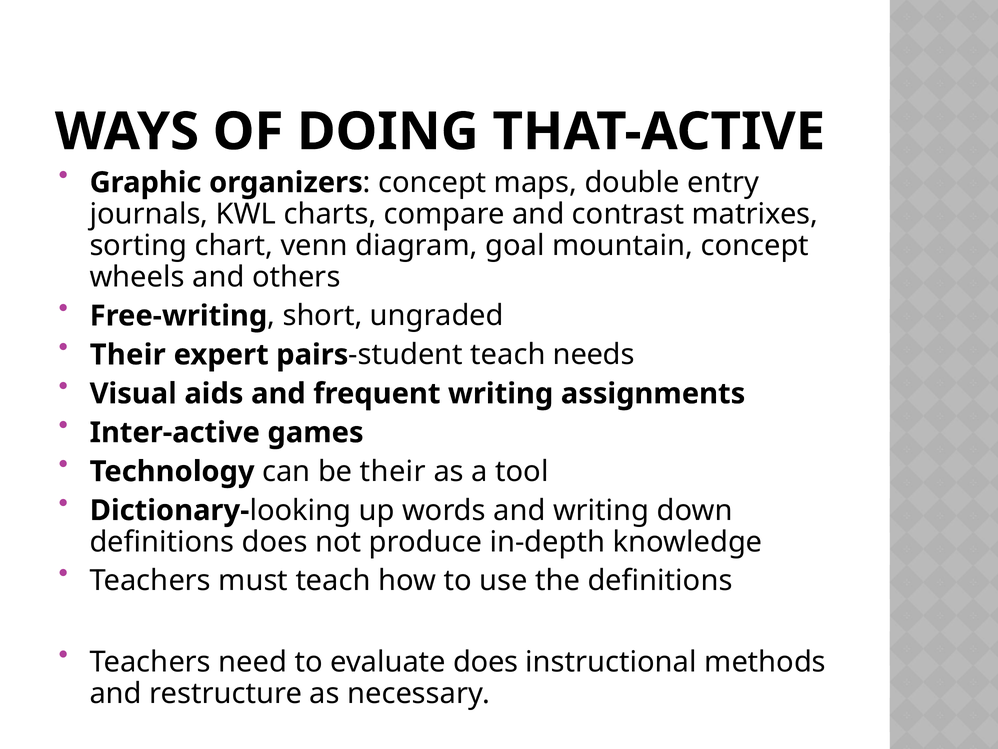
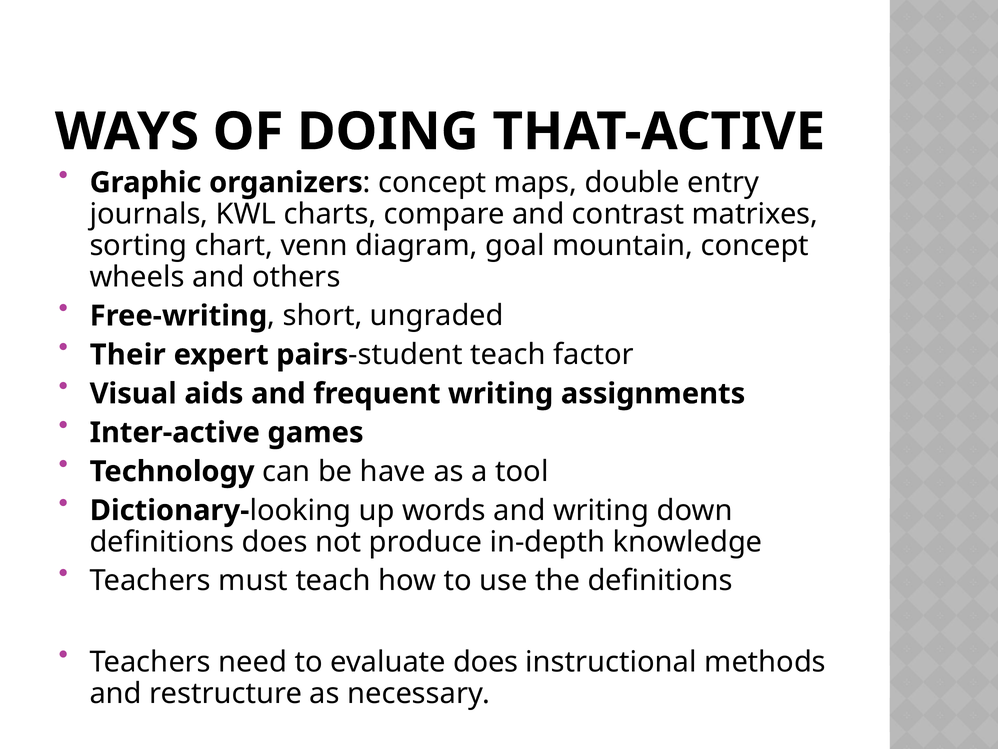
needs: needs -> factor
be their: their -> have
